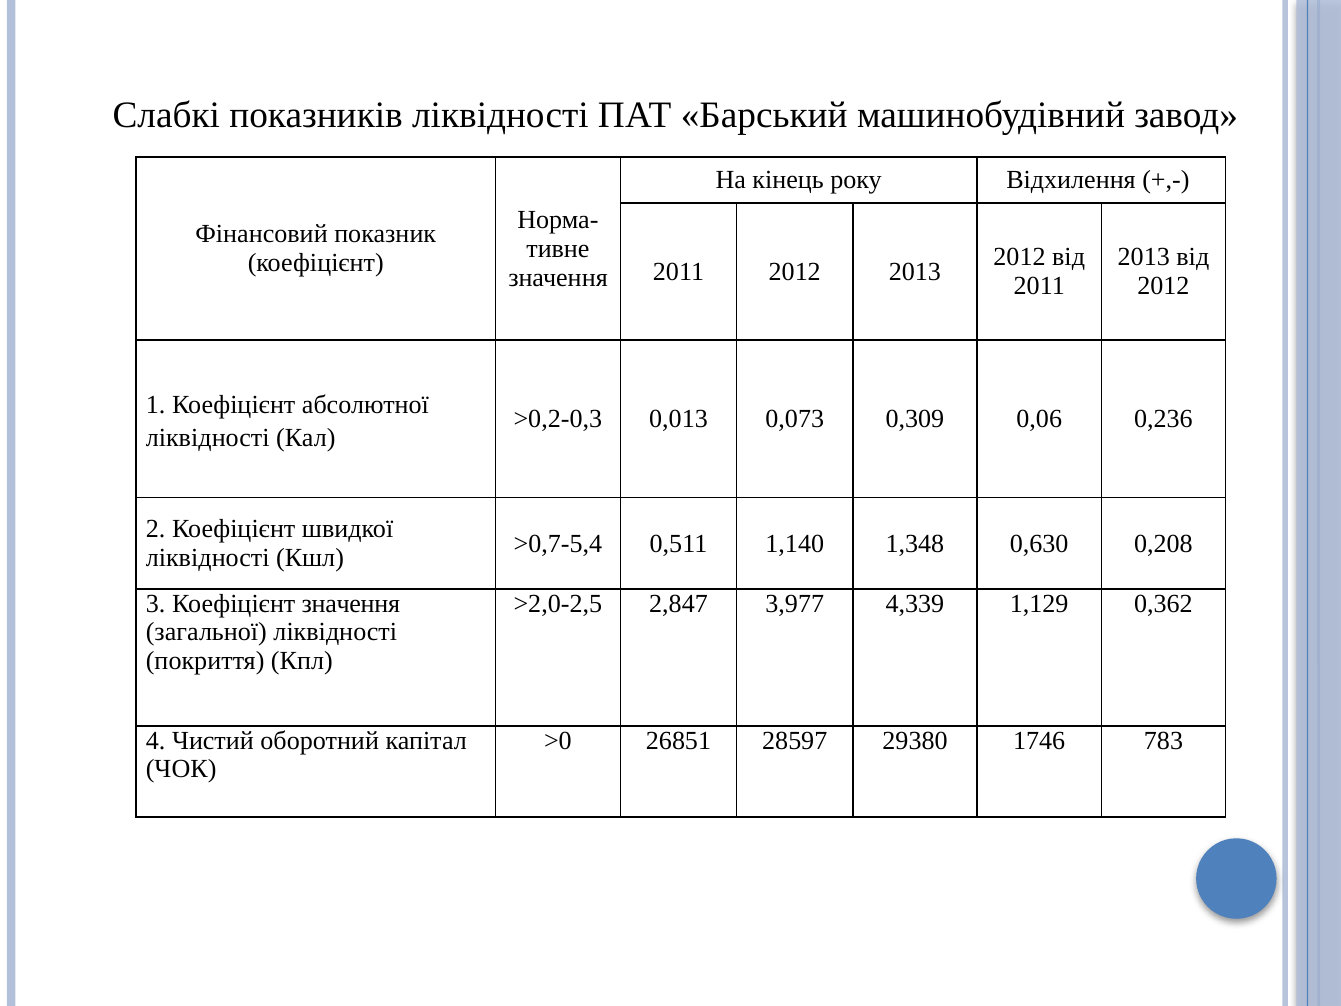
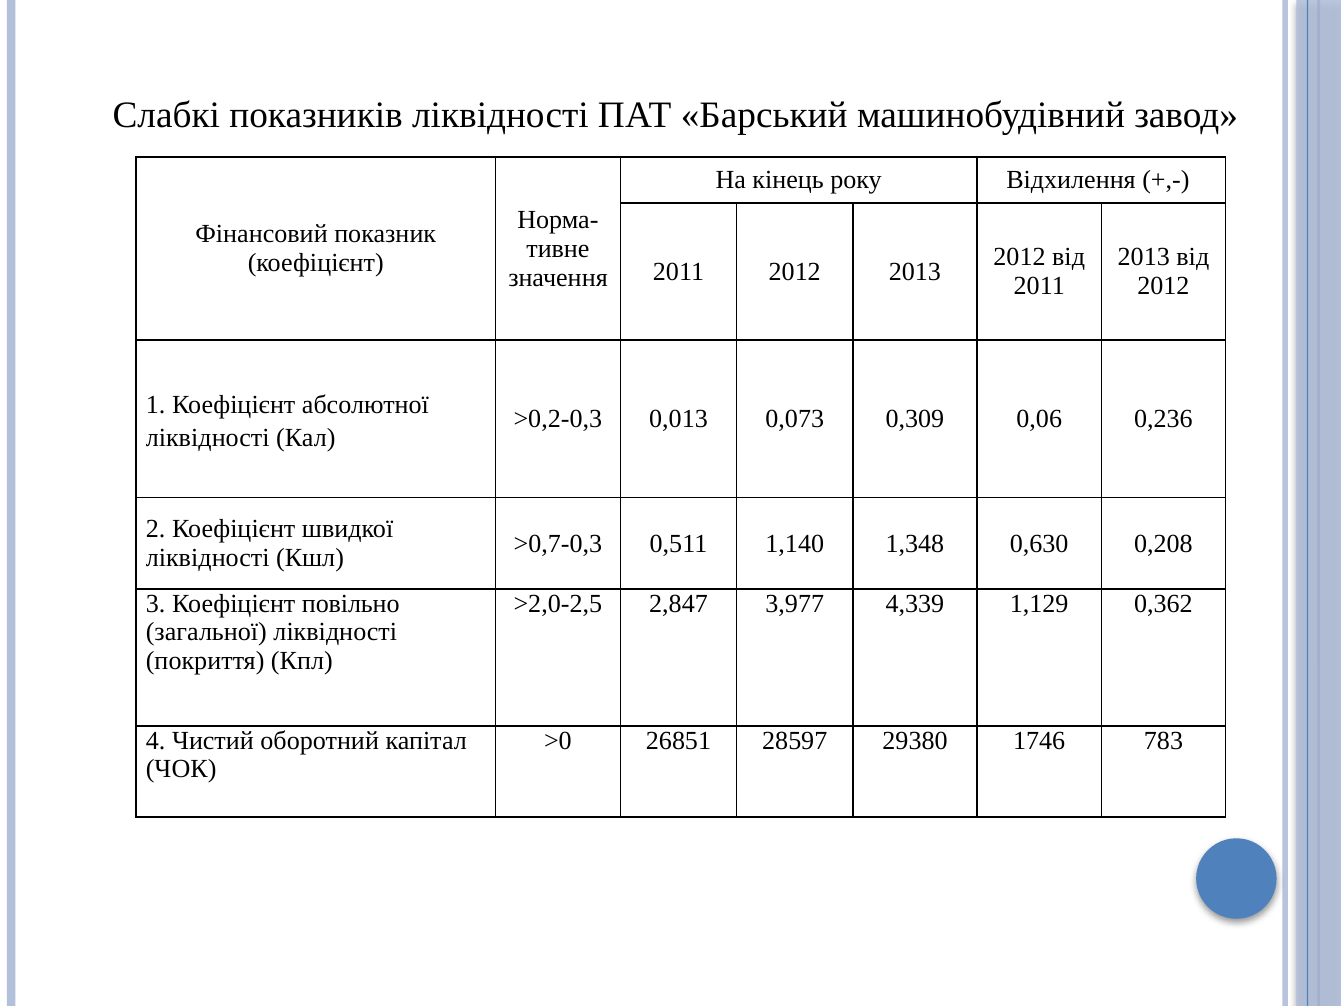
>0,7-5,4: >0,7-5,4 -> >0,7-0,3
Коефіцієнт значення: значення -> повільно
